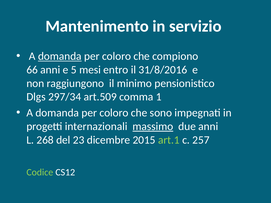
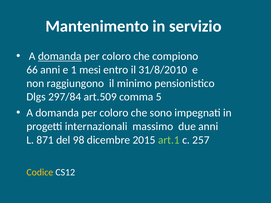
5: 5 -> 1
31/8/2016: 31/8/2016 -> 31/8/2010
297/34: 297/34 -> 297/84
1: 1 -> 5
massimo underline: present -> none
268: 268 -> 871
23: 23 -> 98
Codice colour: light green -> yellow
